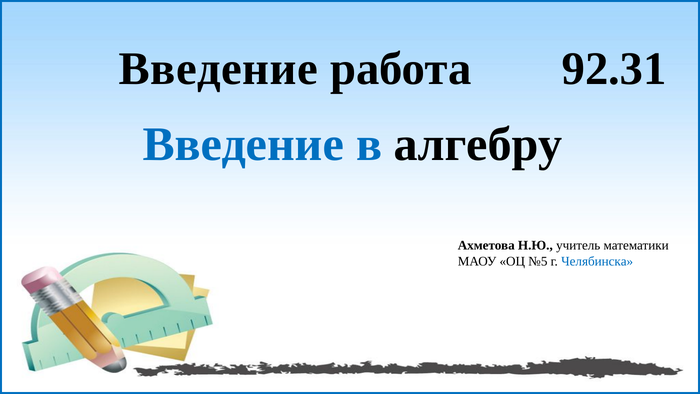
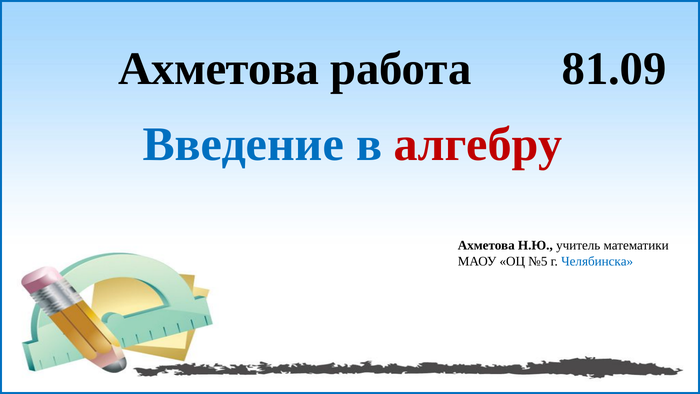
Введение at (218, 69): Введение -> Ахметова
92.31: 92.31 -> 81.09
алгебру colour: black -> red
